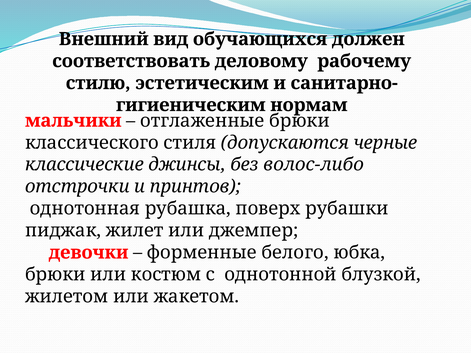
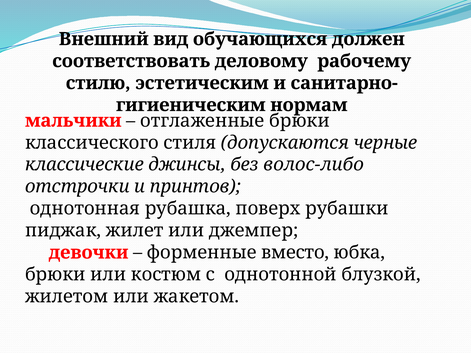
белого: белого -> вместо
